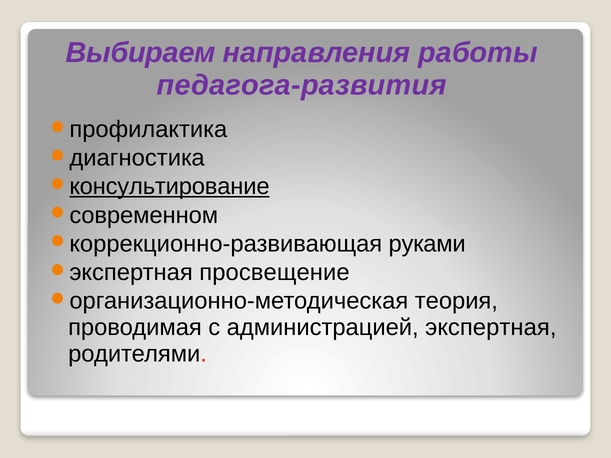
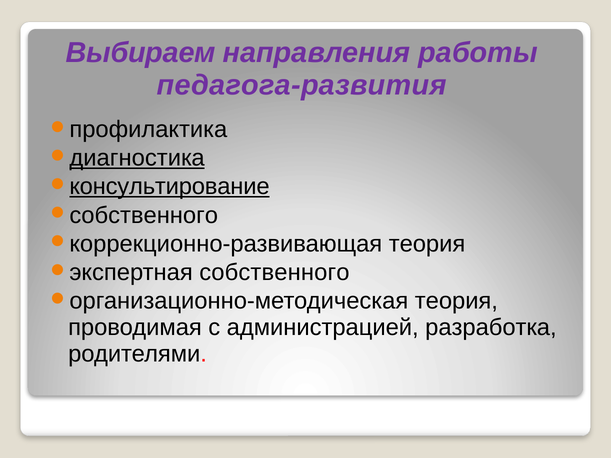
диагностика underline: none -> present
современном at (144, 215): современном -> собственного
коррекционно-развивающая руками: руками -> теория
экспертная просвещение: просвещение -> собственного
администрацией экспертная: экспертная -> разработка
